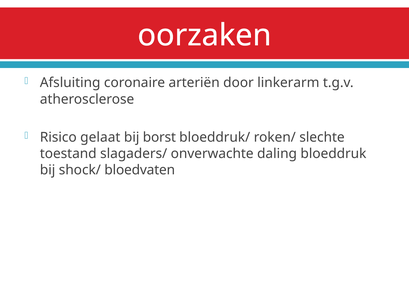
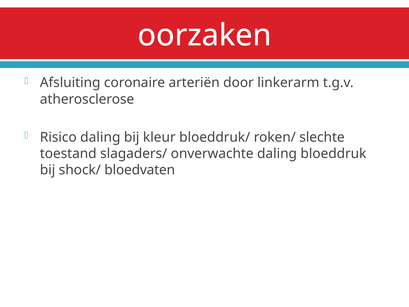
Risico gelaat: gelaat -> daling
borst: borst -> kleur
